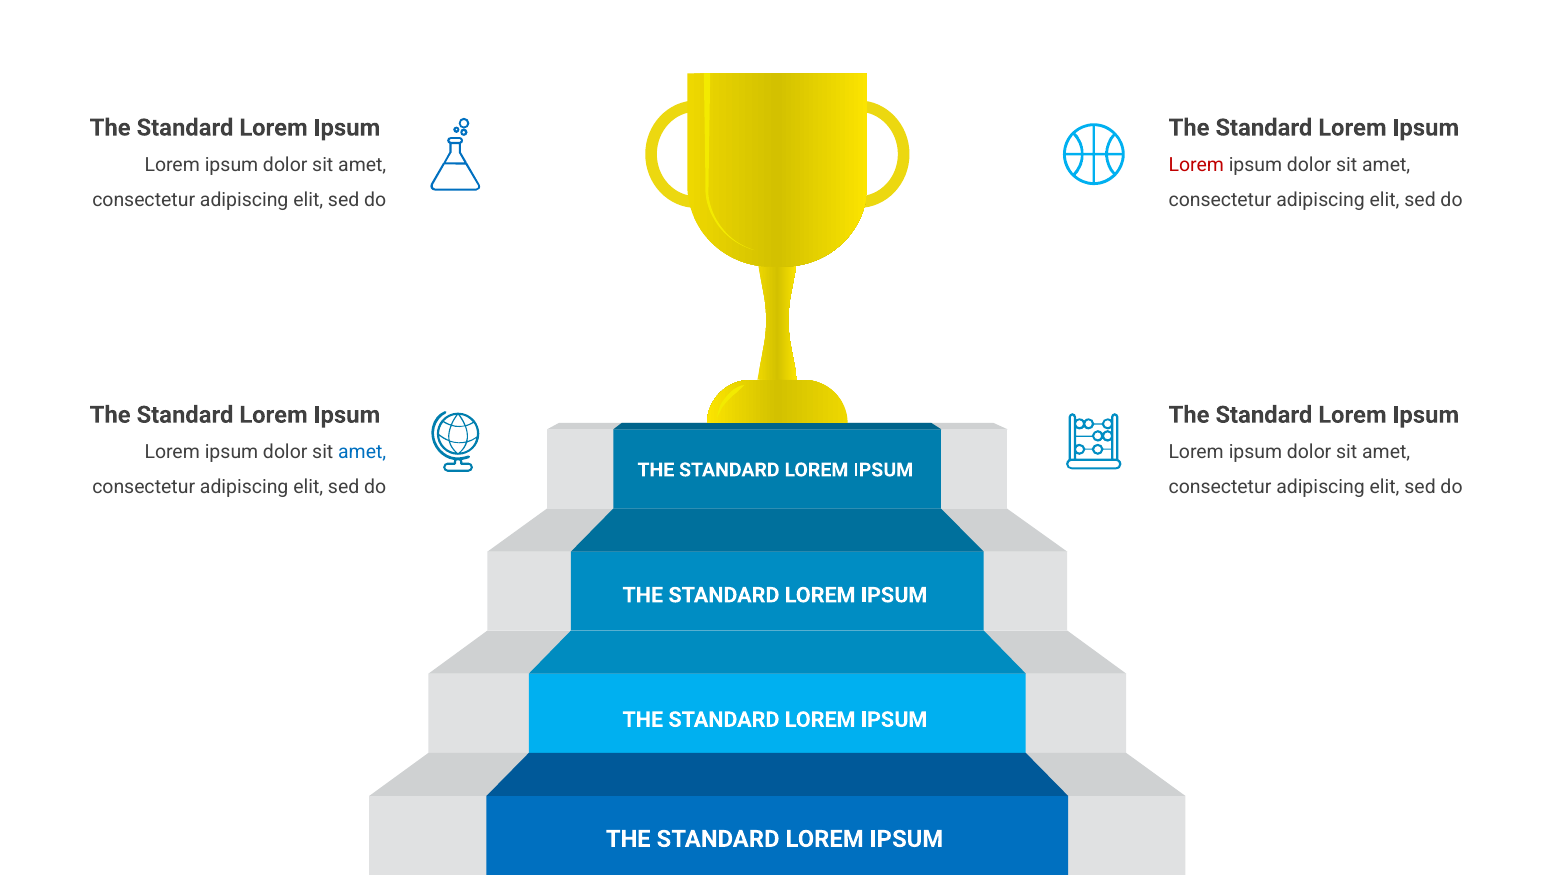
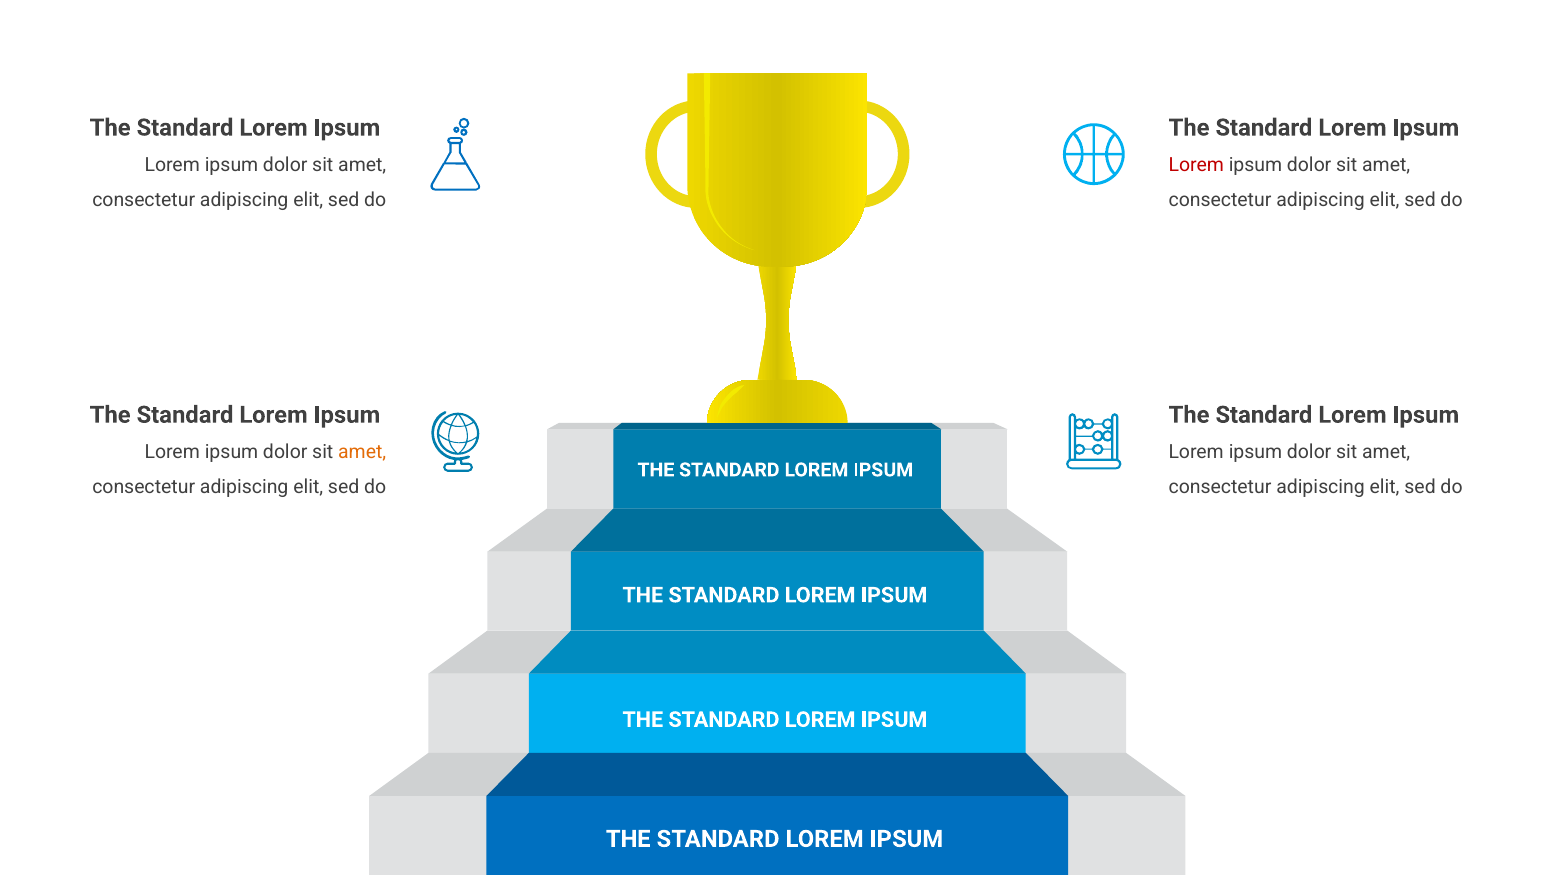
amet at (362, 452) colour: blue -> orange
